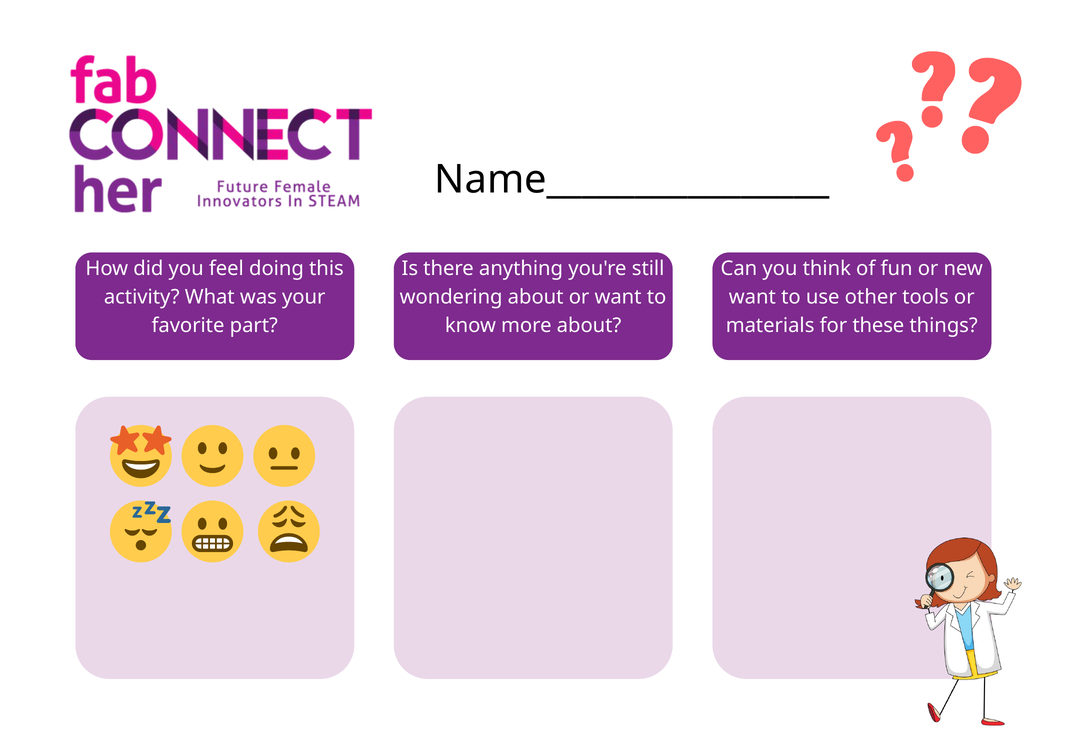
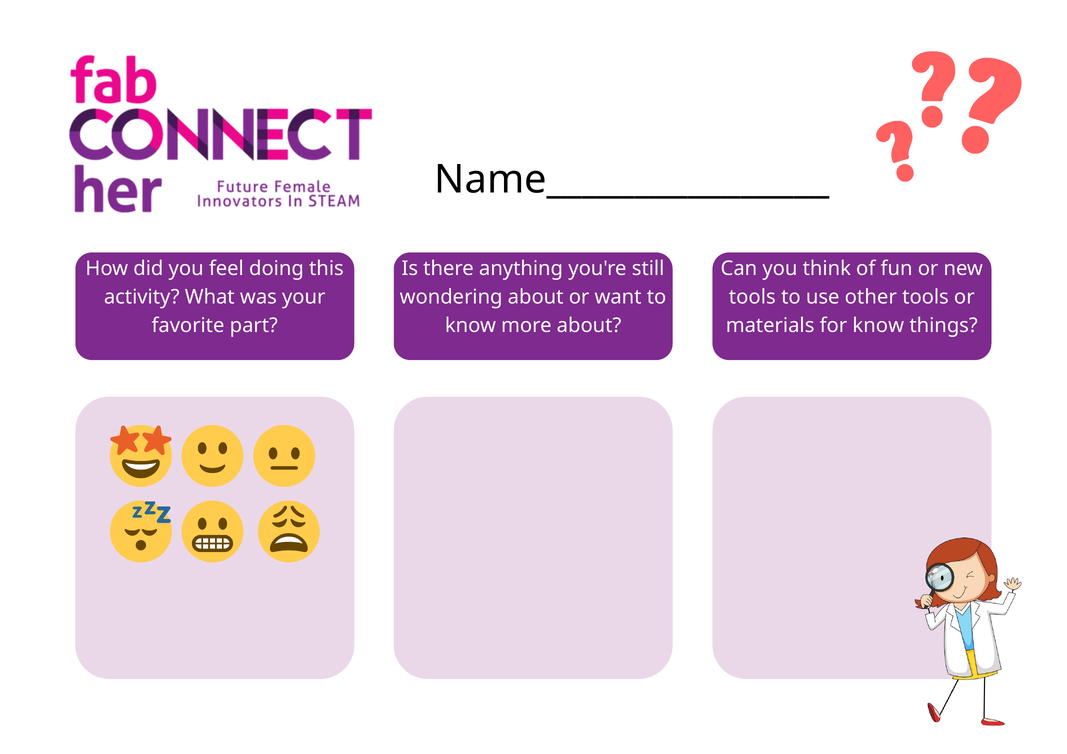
want at (752, 297): want -> tools
for these: these -> know
